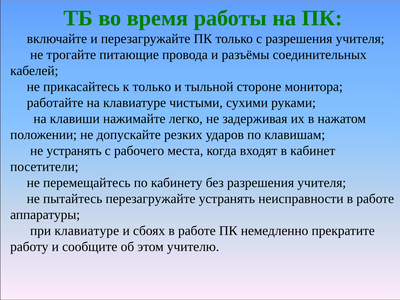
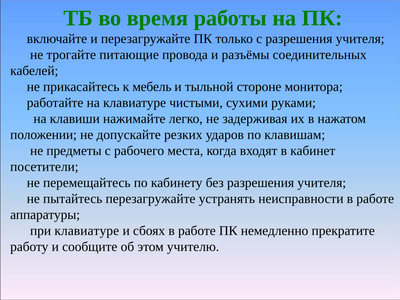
к только: только -> мебель
не устранять: устранять -> предметы
